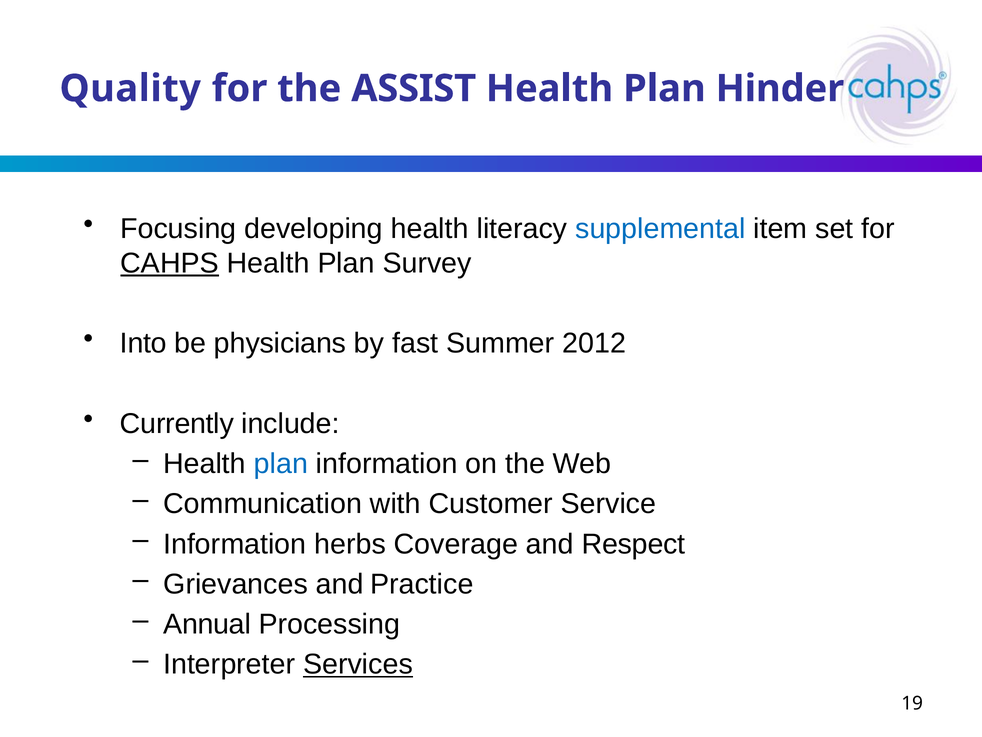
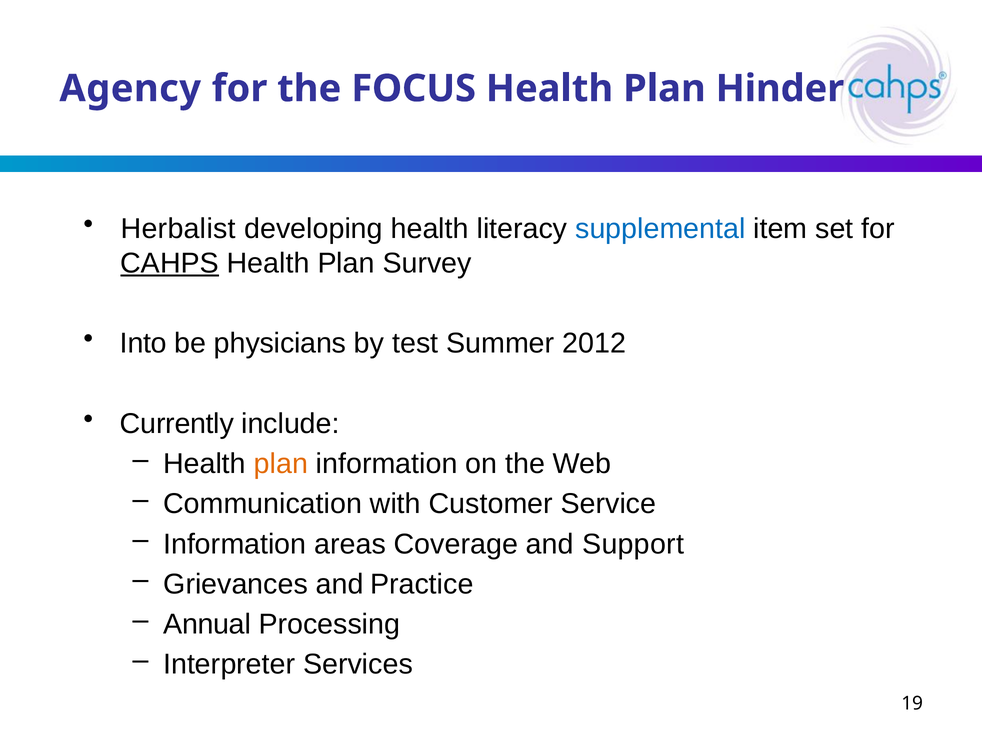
Quality: Quality -> Agency
ASSIST: ASSIST -> FOCUS
Focusing: Focusing -> Herbalist
fast: fast -> test
plan at (281, 464) colour: blue -> orange
herbs: herbs -> areas
Respect: Respect -> Support
Services underline: present -> none
